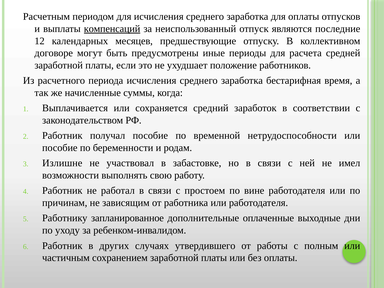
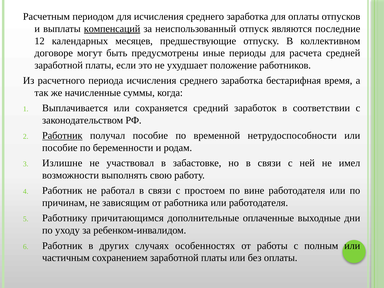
Работник at (62, 136) underline: none -> present
запланированное: запланированное -> причитающимся
утвердившего: утвердившего -> особенностях
